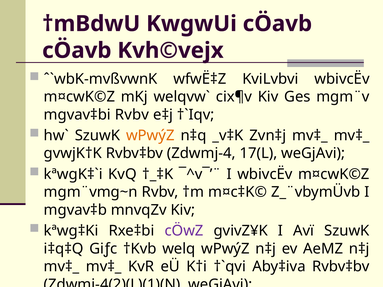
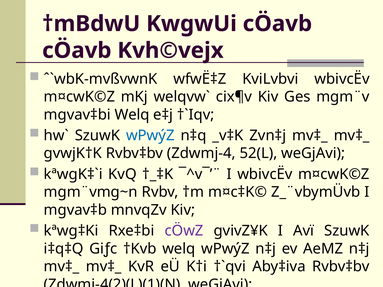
mgvav‡bi Rvbv: Rvbv -> Welq
wPwýZ at (150, 136) colour: orange -> blue
17(L: 17(L -> 52(L
